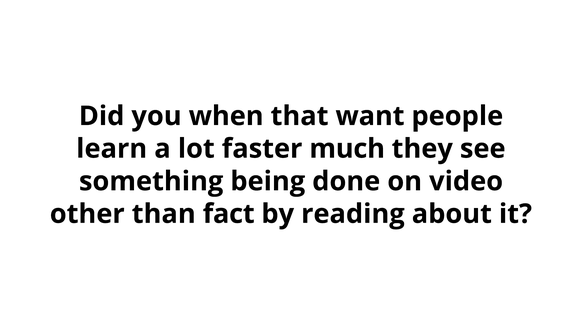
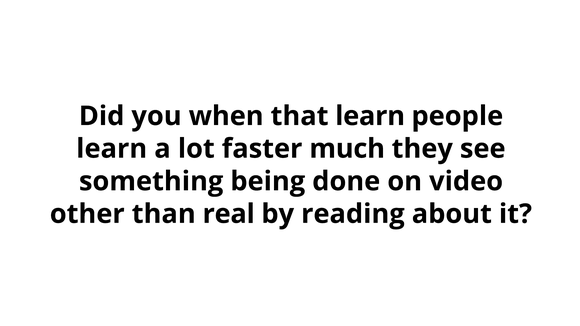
that want: want -> learn
fact: fact -> real
